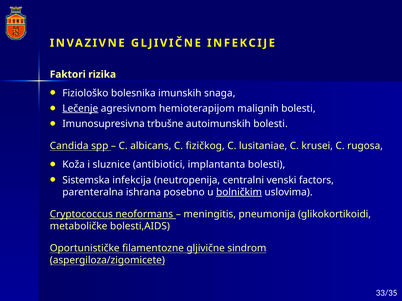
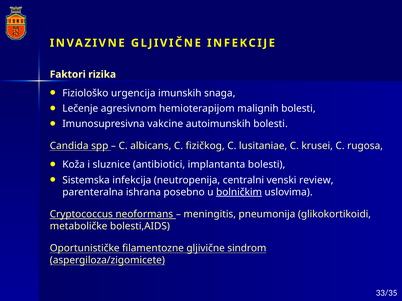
bolesnika: bolesnika -> urgencija
Lečenje underline: present -> none
trbušne: trbušne -> vakcine
factors: factors -> review
